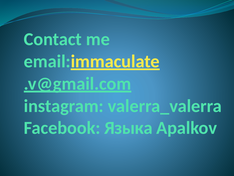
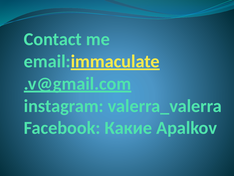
Языка: Языка -> Какие
